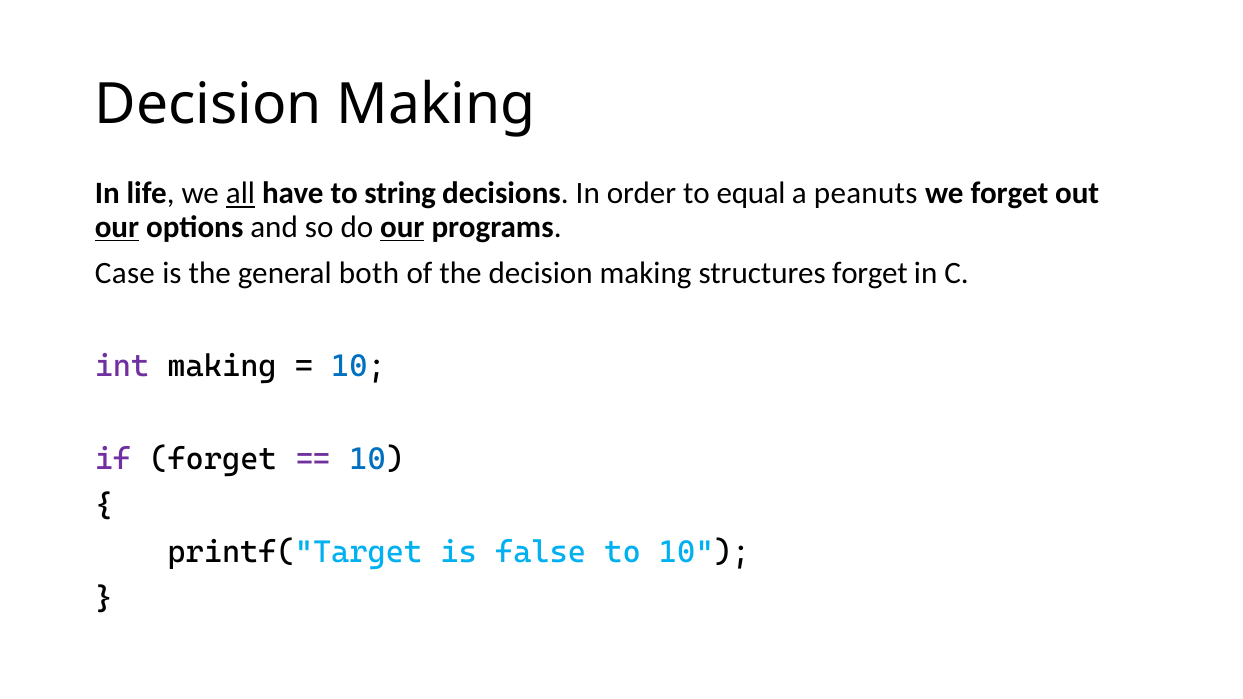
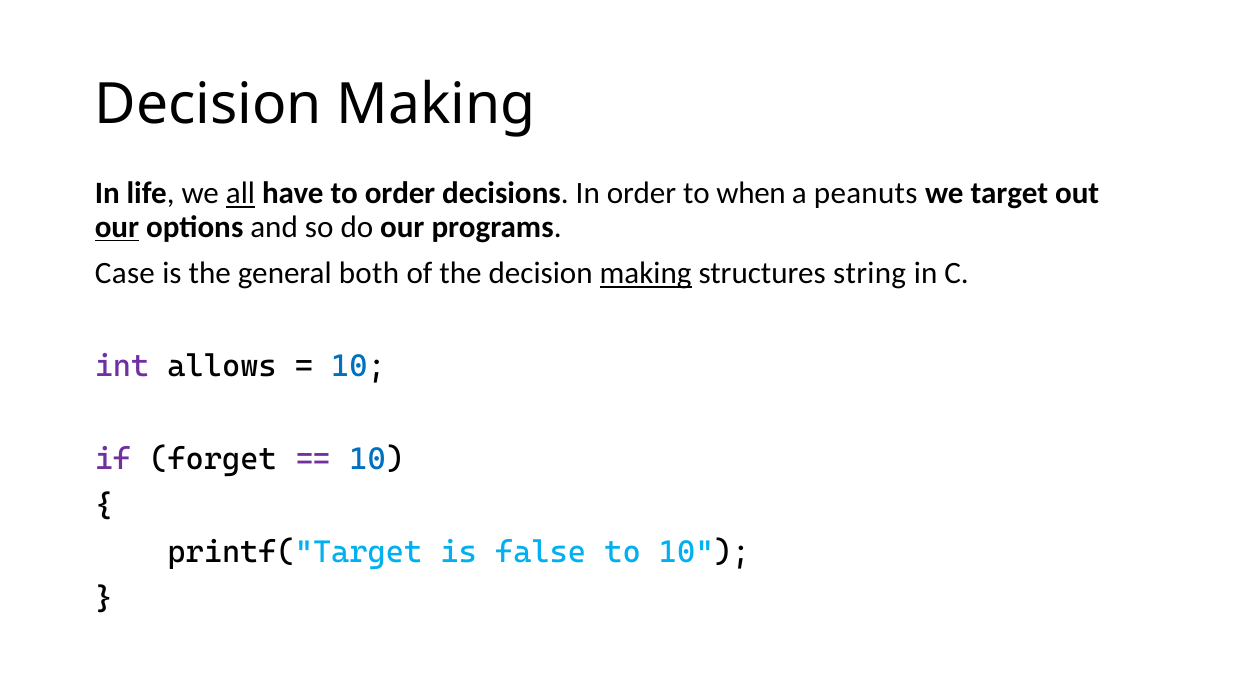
to string: string -> order
equal: equal -> when
we forget: forget -> target
our at (402, 227) underline: present -> none
making at (646, 274) underline: none -> present
structures forget: forget -> string
int making: making -> allows
